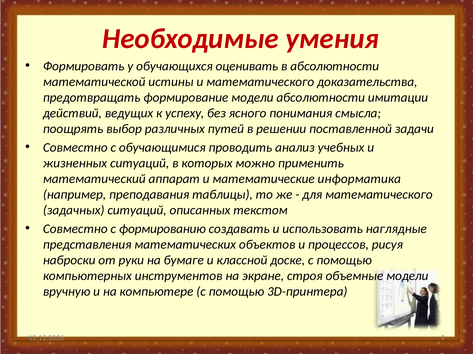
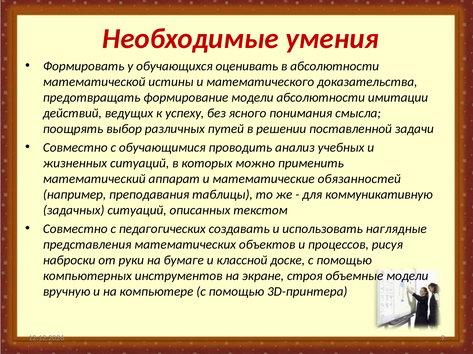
информатика: информатика -> обязанностей
для математического: математического -> коммуникативную
формированию: формированию -> педагогических
